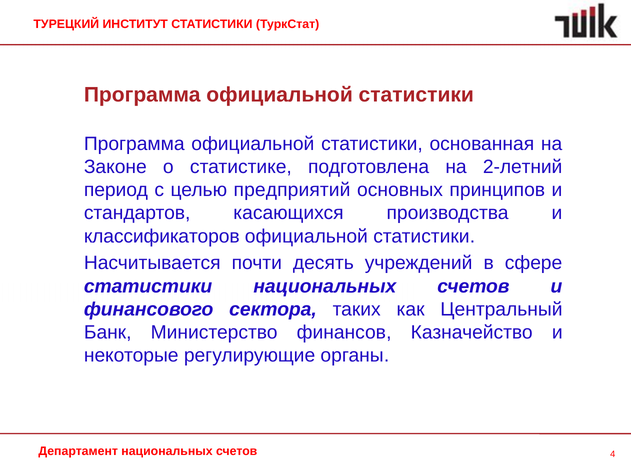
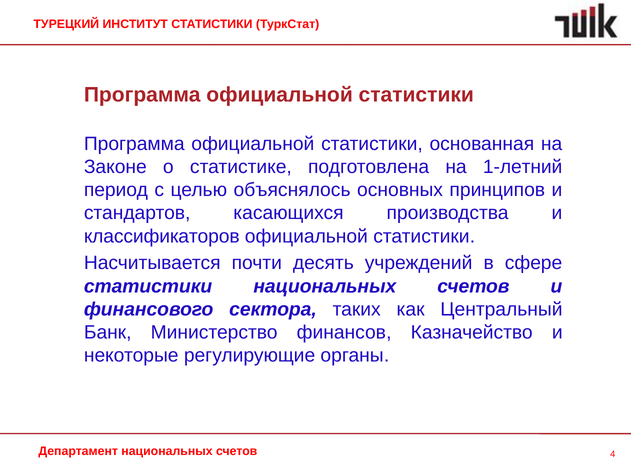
2-летний: 2-летний -> 1-летний
предприятий: предприятий -> объяснялось
